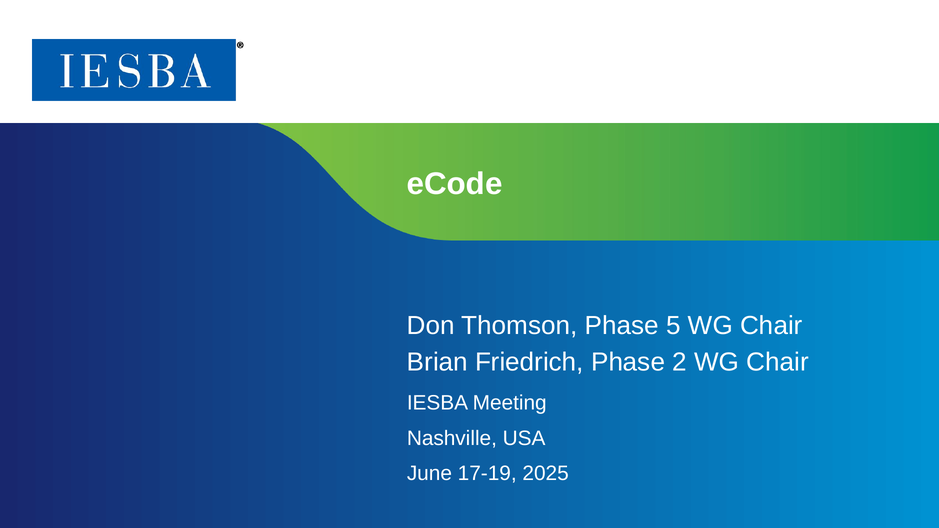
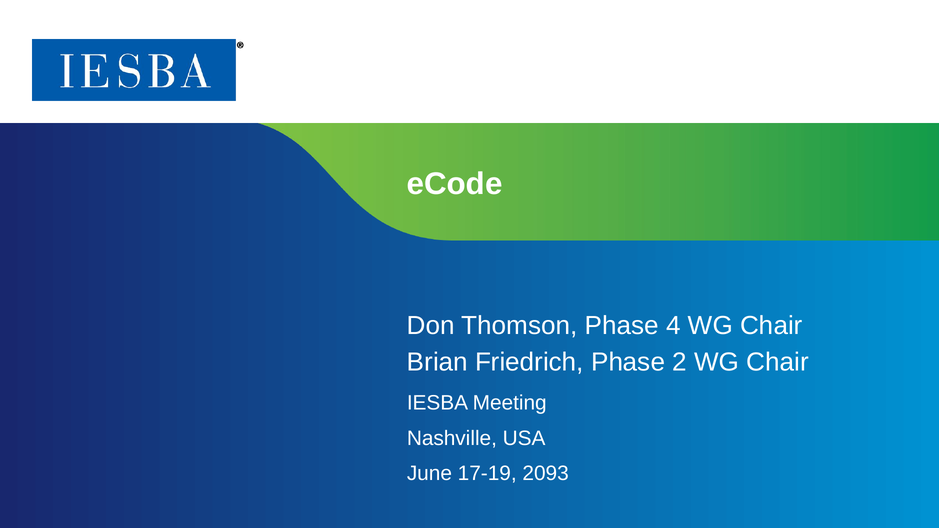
5: 5 -> 4
2025: 2025 -> 2093
